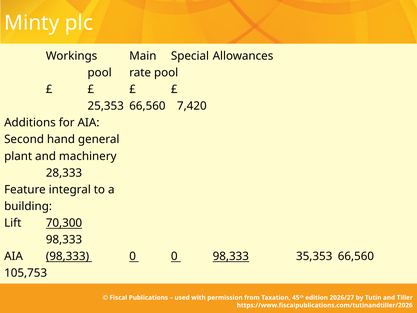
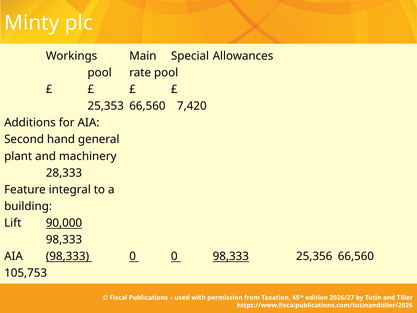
70,300: 70,300 -> 90,000
35,353: 35,353 -> 25,356
